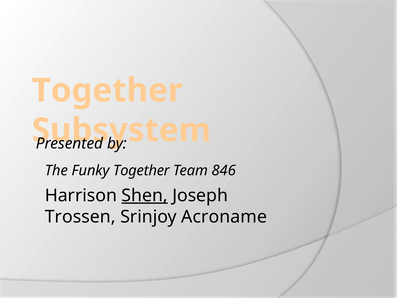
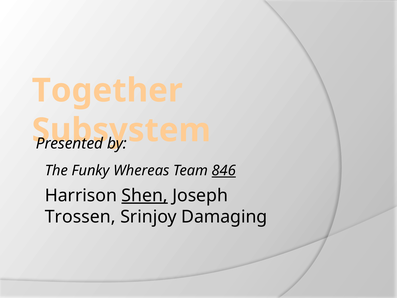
Funky Together: Together -> Whereas
846 underline: none -> present
Acroname: Acroname -> Damaging
